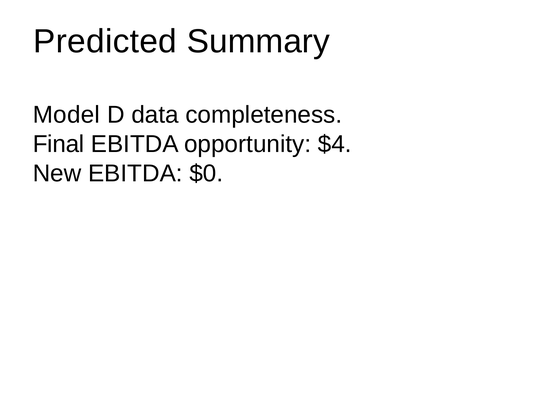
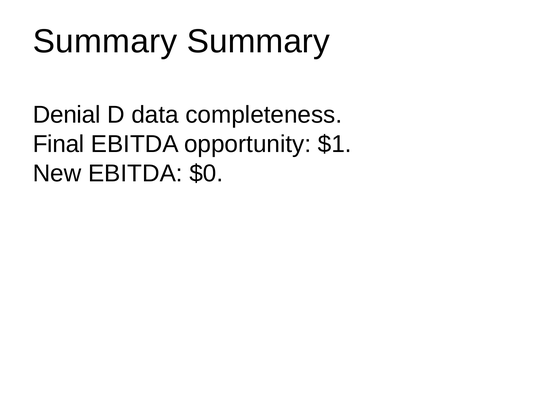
Predicted at (105, 42): Predicted -> Summary
Model: Model -> Denial
$4: $4 -> $1
